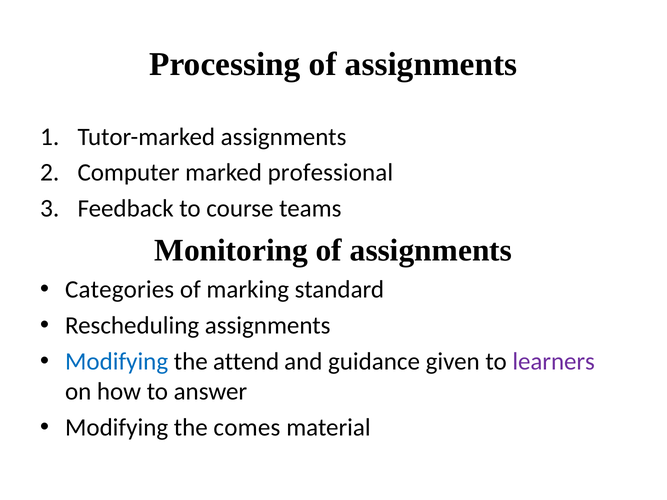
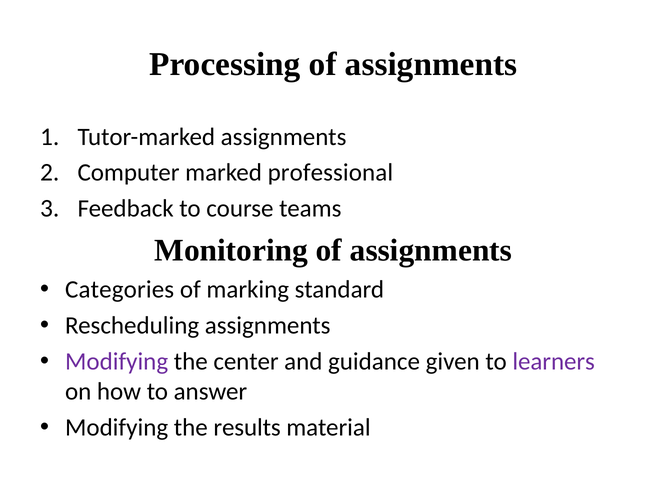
Modifying at (117, 362) colour: blue -> purple
attend: attend -> center
comes: comes -> results
